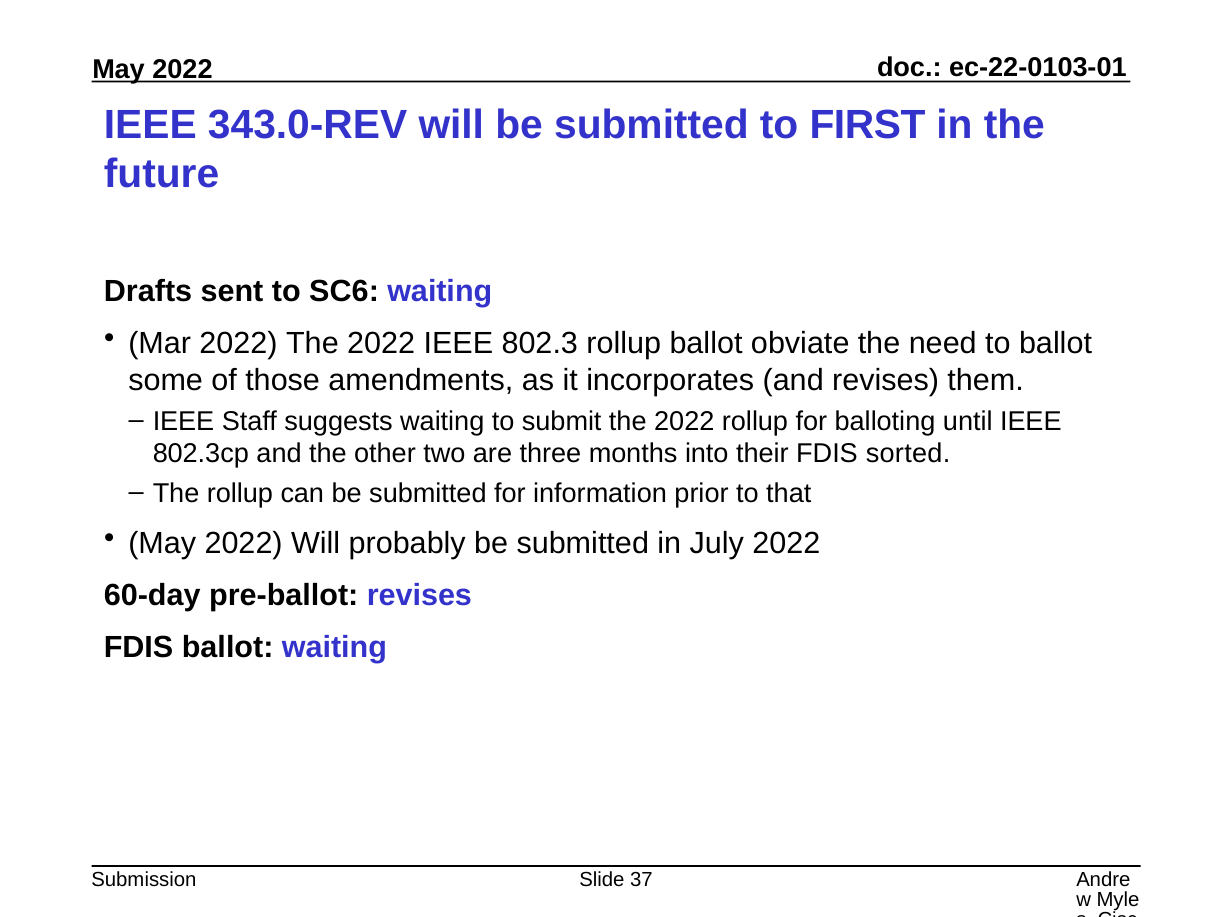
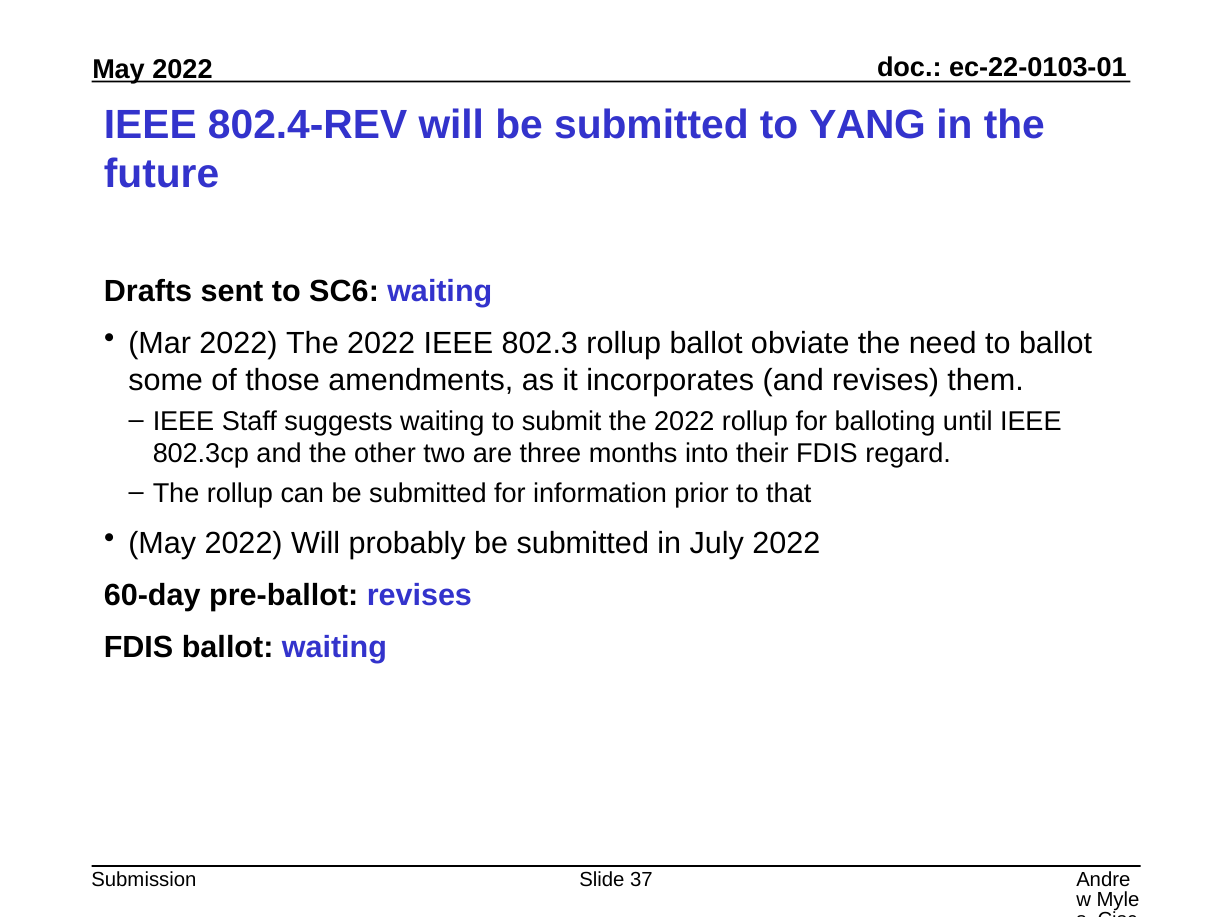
343.0-REV: 343.0-REV -> 802.4-REV
FIRST: FIRST -> YANG
sorted: sorted -> regard
